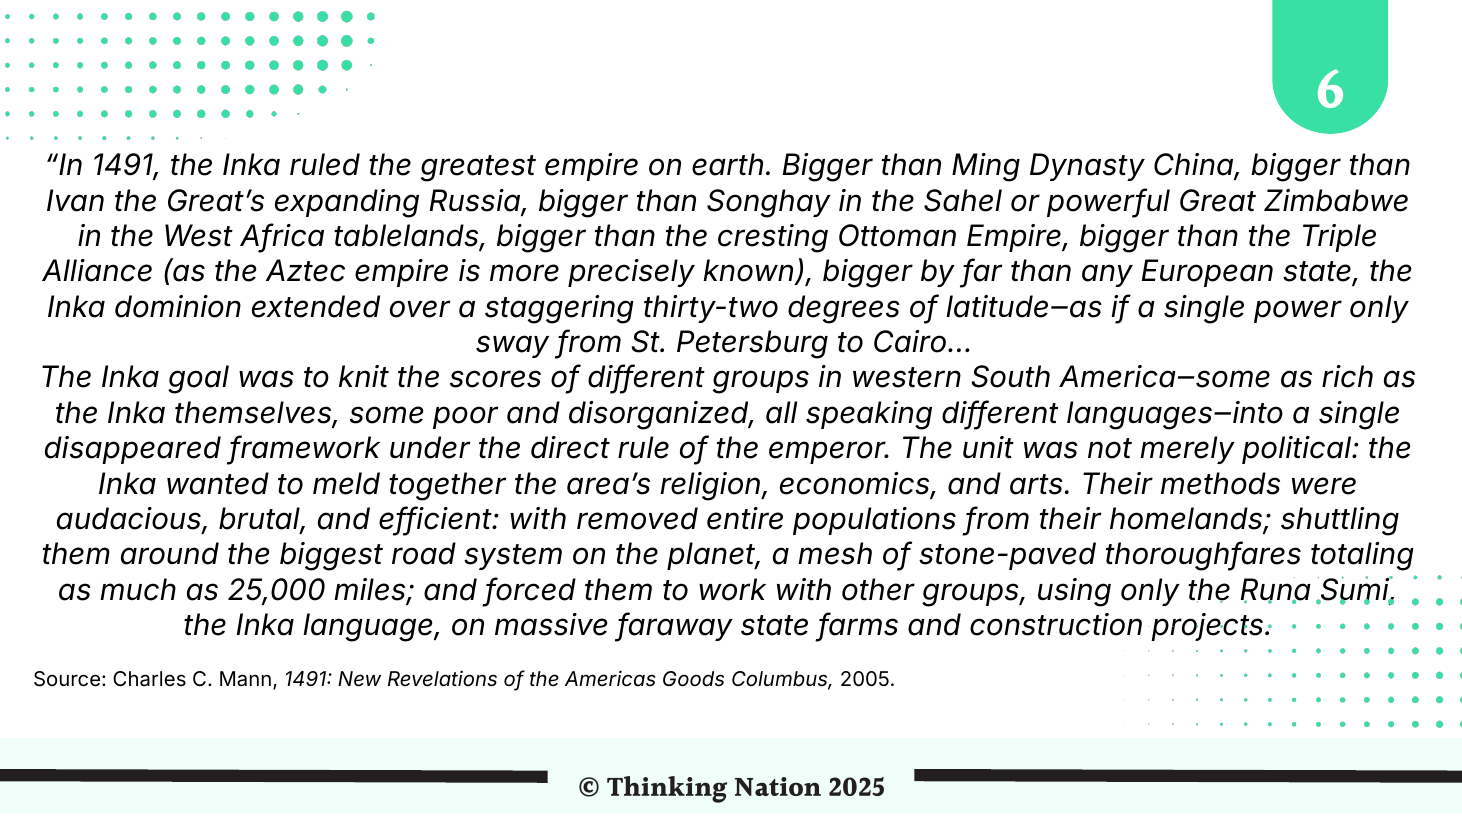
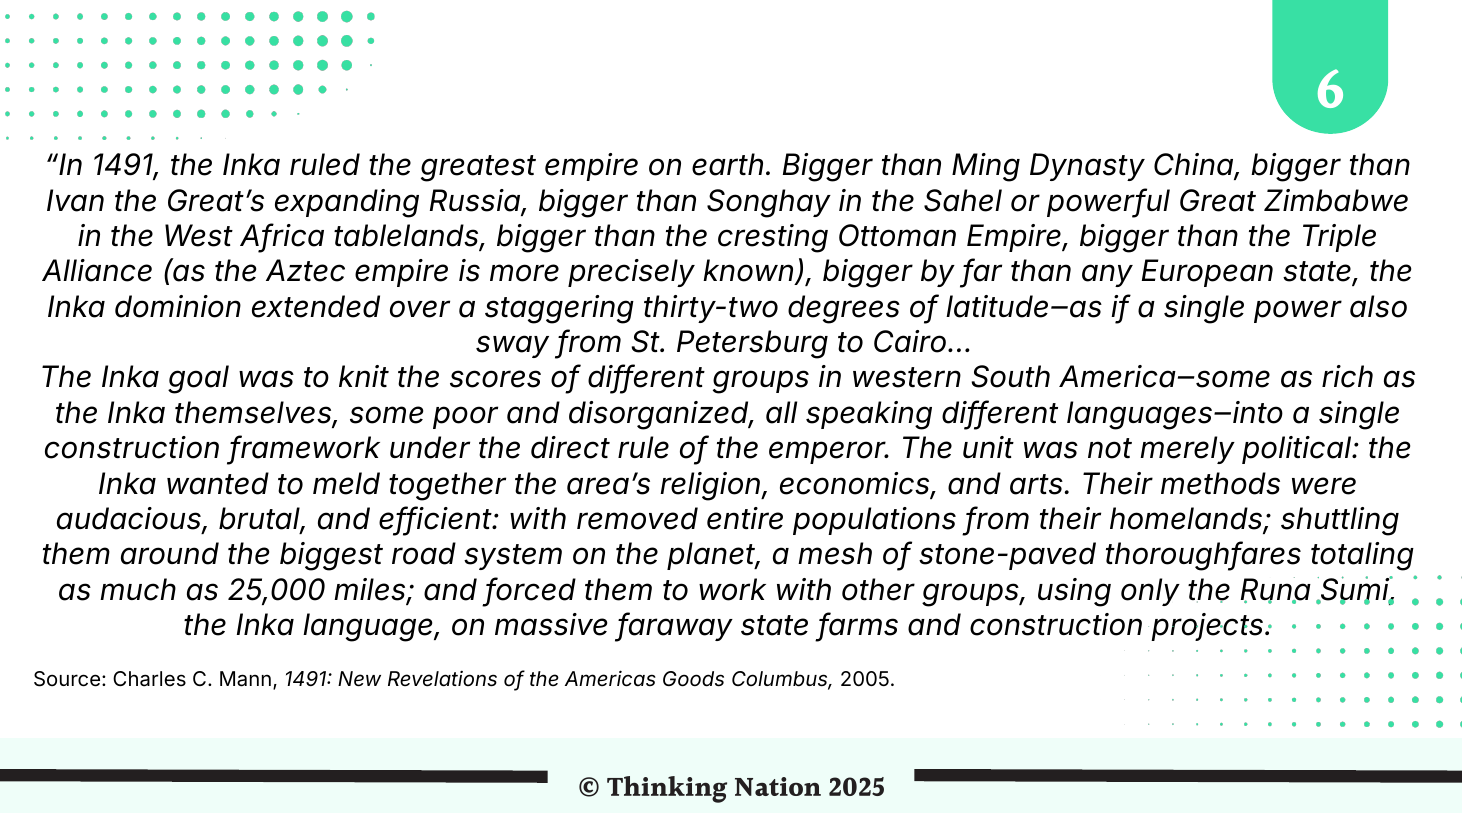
power only: only -> also
disappeared at (132, 449): disappeared -> construction
